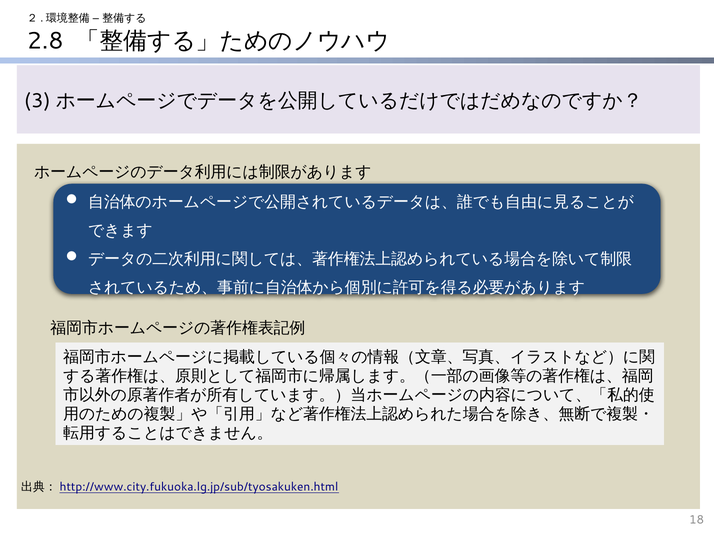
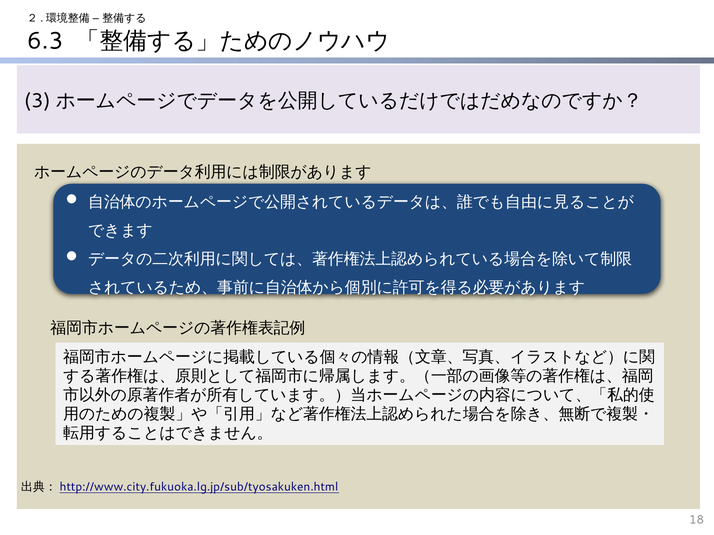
2.8: 2.8 -> 6.3
